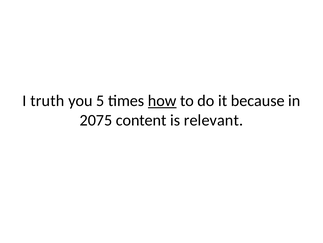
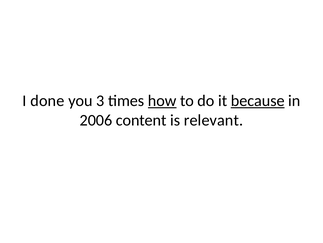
truth: truth -> done
5: 5 -> 3
because underline: none -> present
2075: 2075 -> 2006
